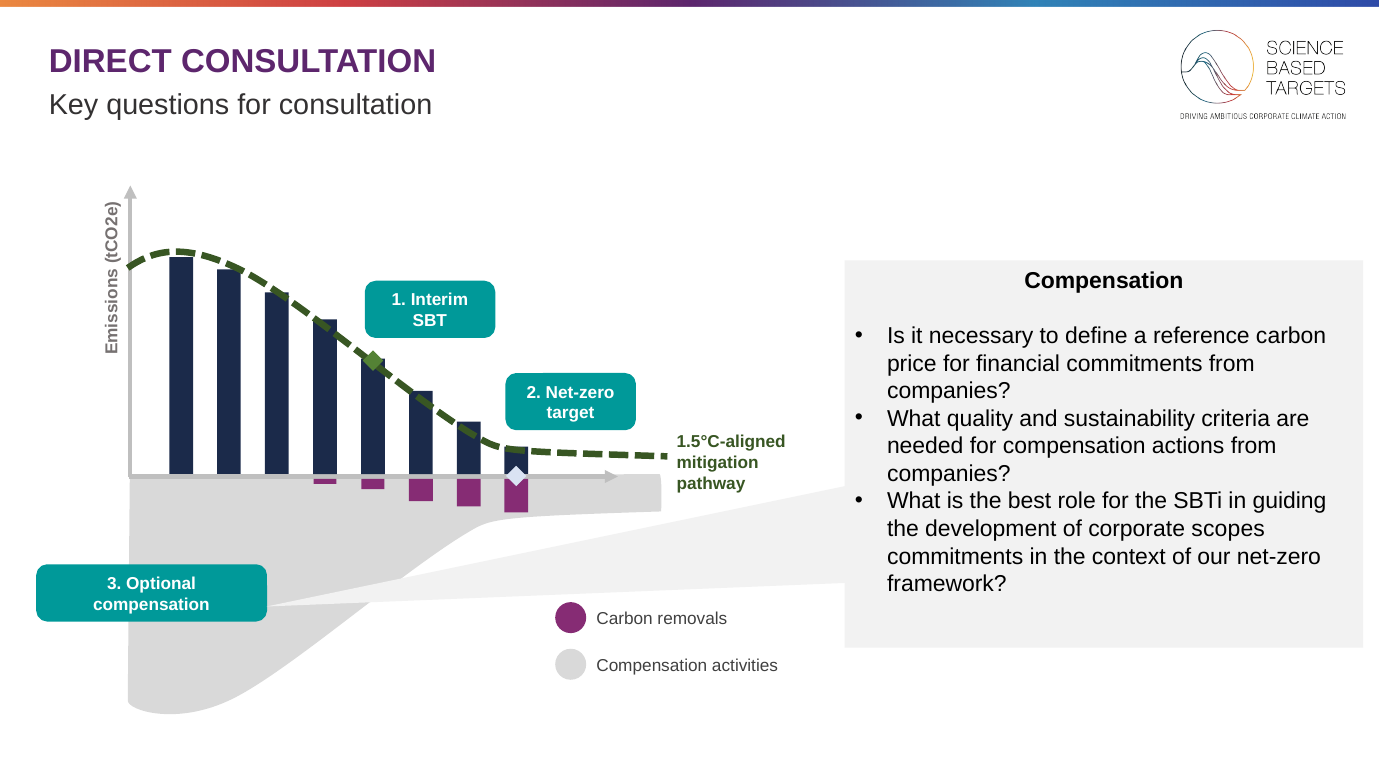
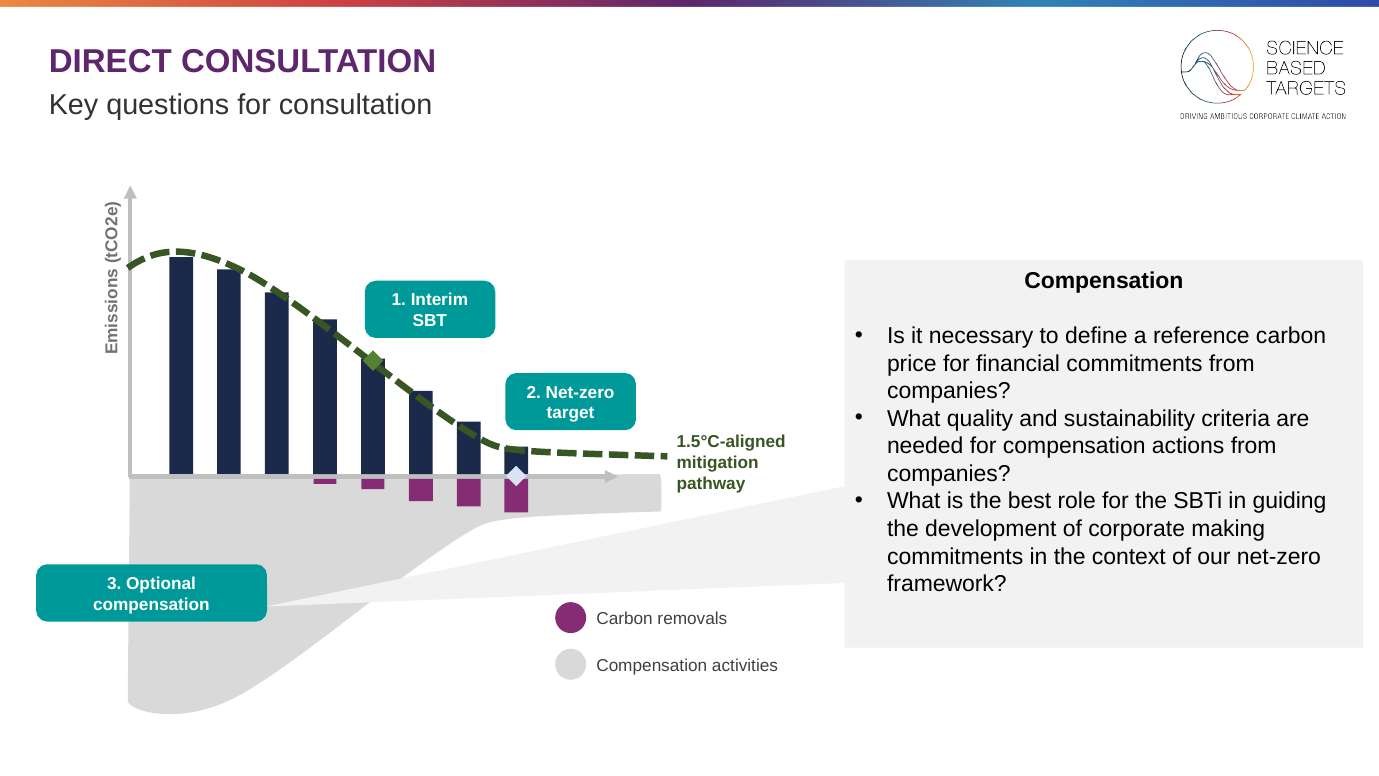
scopes: scopes -> making
